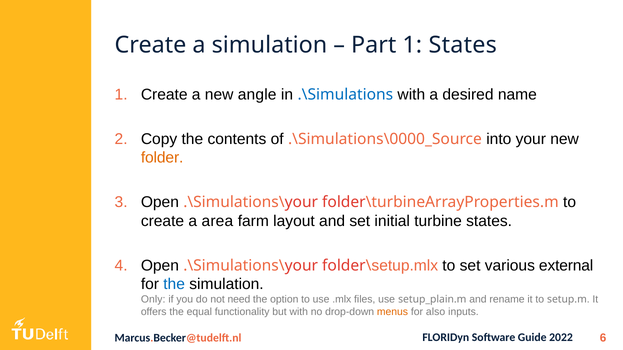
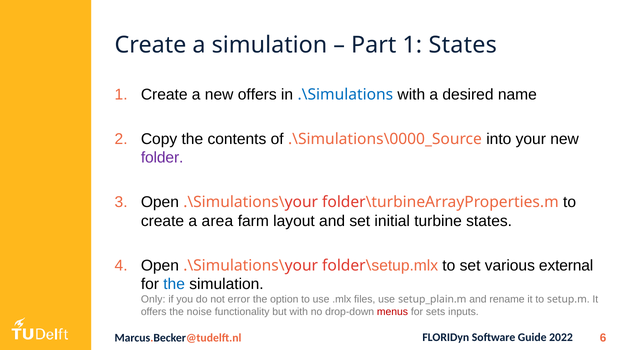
new angle: angle -> offers
folder colour: orange -> purple
need: need -> error
equal: equal -> noise
menus colour: orange -> red
also: also -> sets
